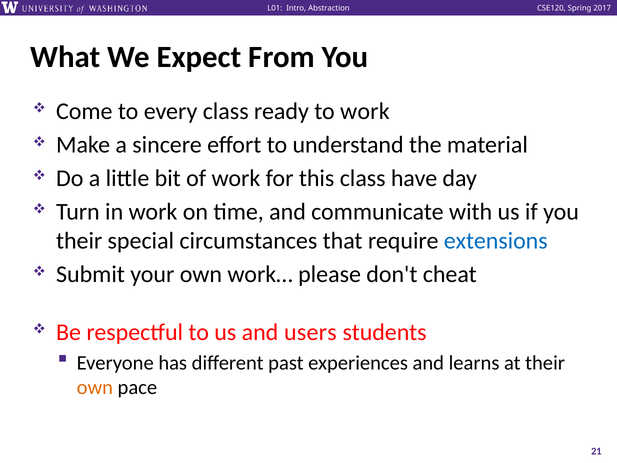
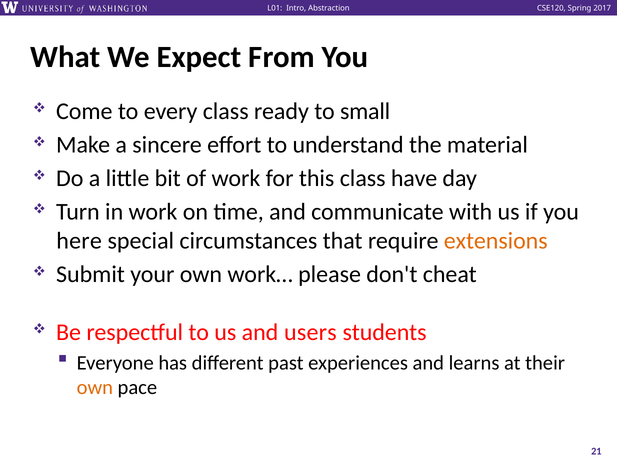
to work: work -> small
their at (79, 241): their -> here
extensions colour: blue -> orange
